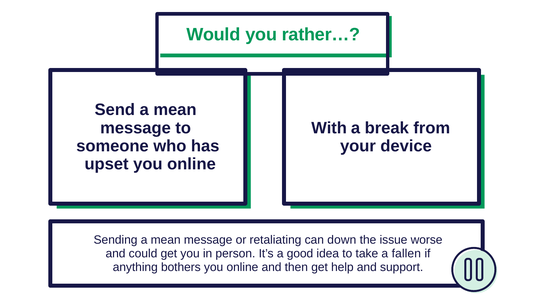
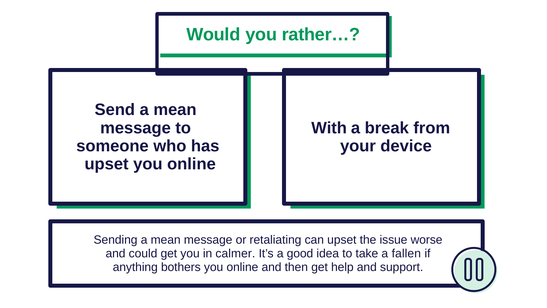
can down: down -> upset
person: person -> calmer
